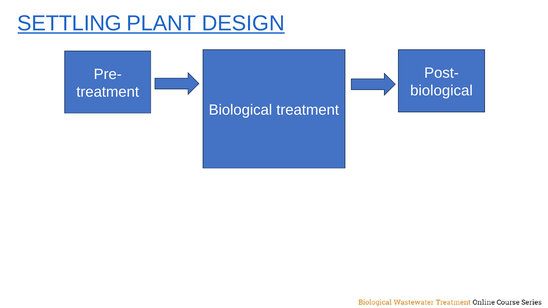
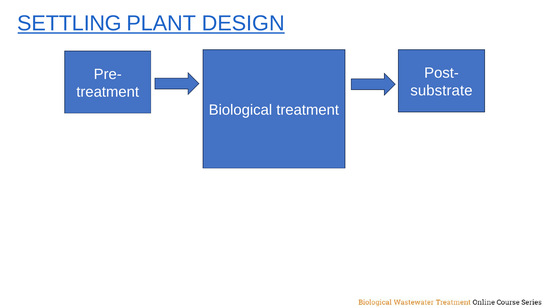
biological at (441, 91): biological -> substrate
